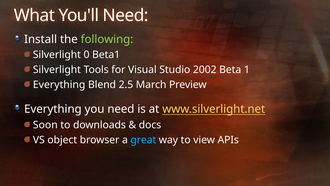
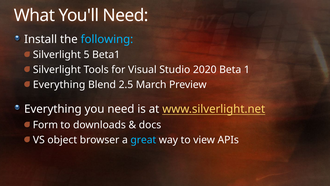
following colour: light green -> light blue
0: 0 -> 5
2002: 2002 -> 2020
Soon: Soon -> Form
